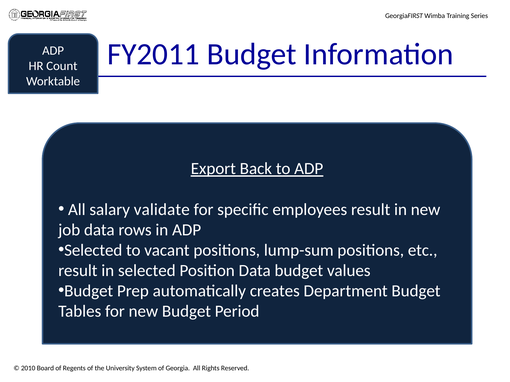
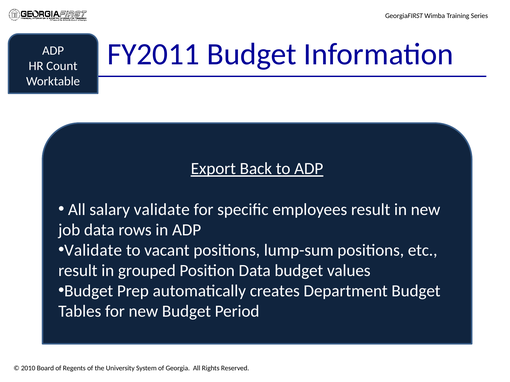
Selected at (93, 251): Selected -> Validate
in selected: selected -> grouped
